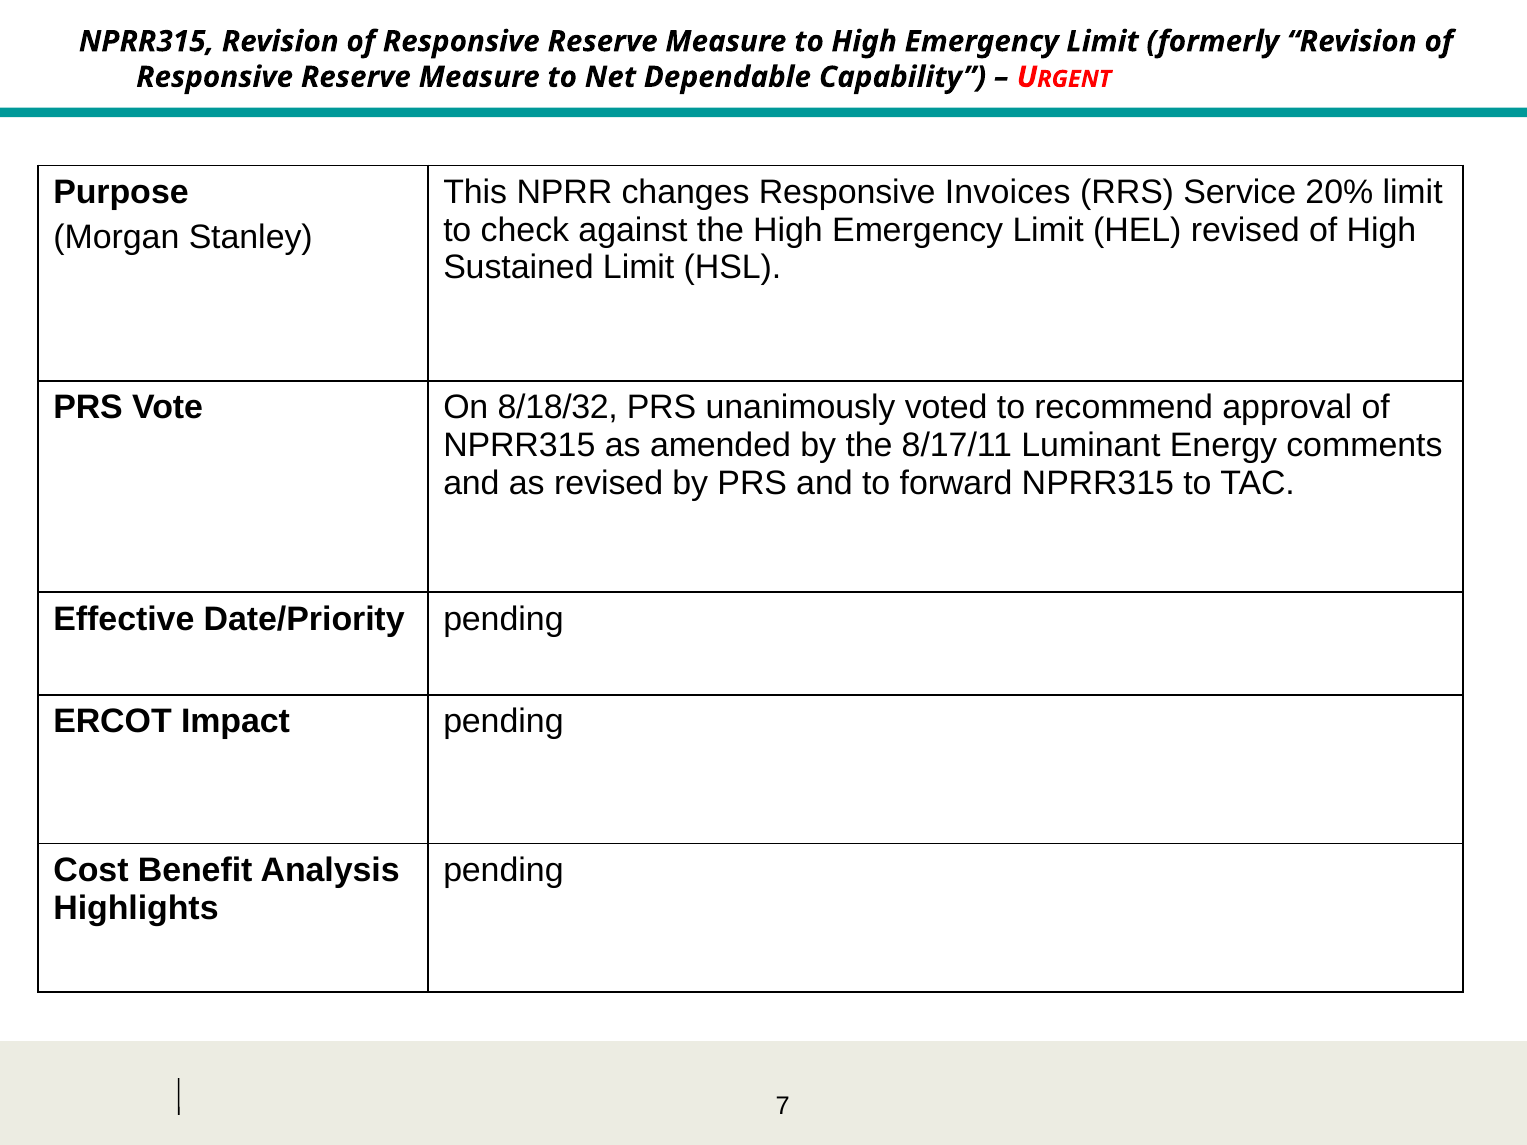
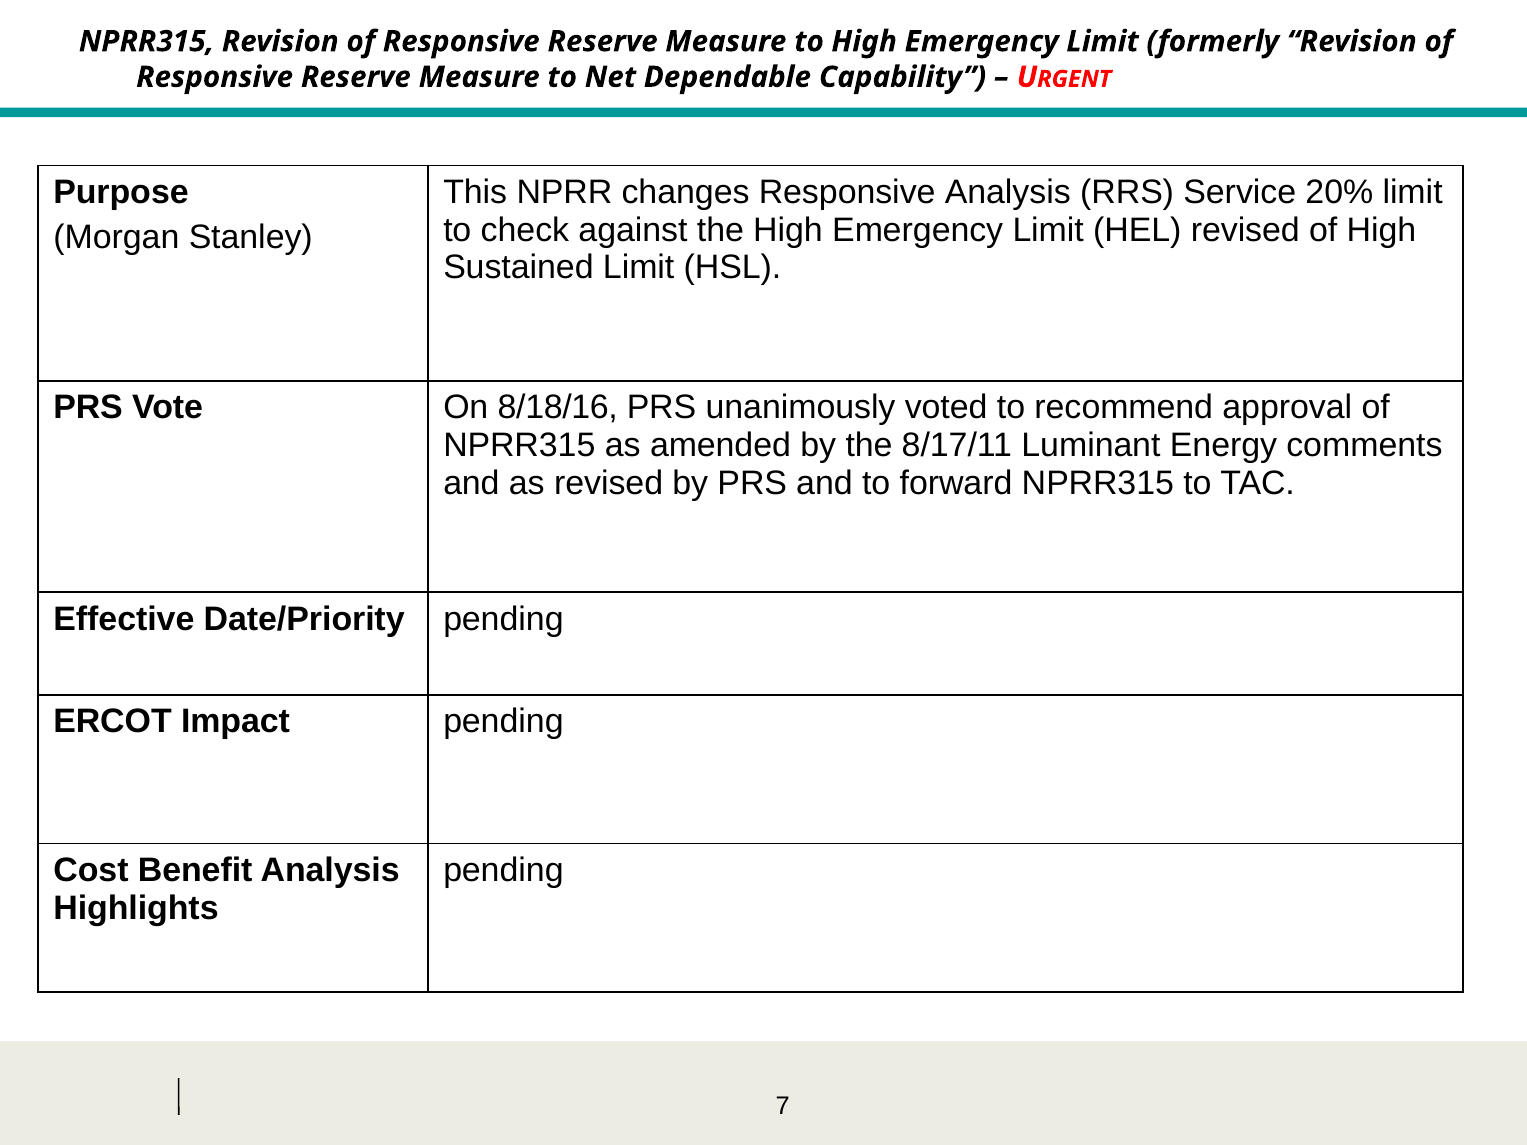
Responsive Invoices: Invoices -> Analysis
8/18/32: 8/18/32 -> 8/18/16
